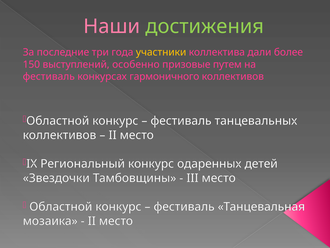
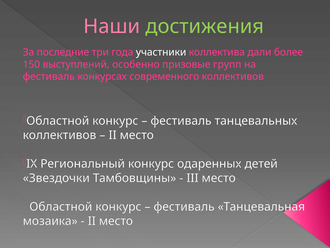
участники colour: yellow -> white
путем: путем -> групп
гармоничного: гармоничного -> современного
